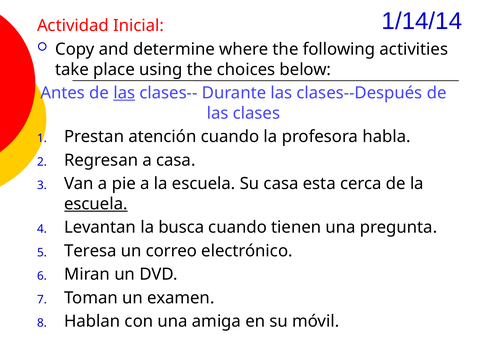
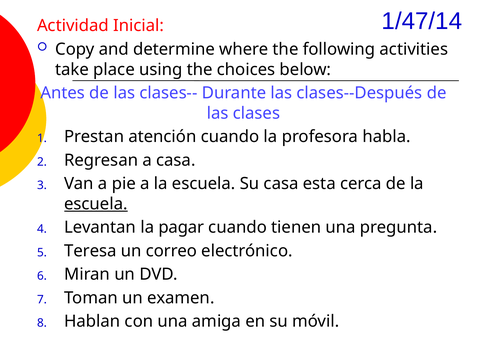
1/14/14: 1/14/14 -> 1/47/14
las at (124, 93) underline: present -> none
busca: busca -> pagar
